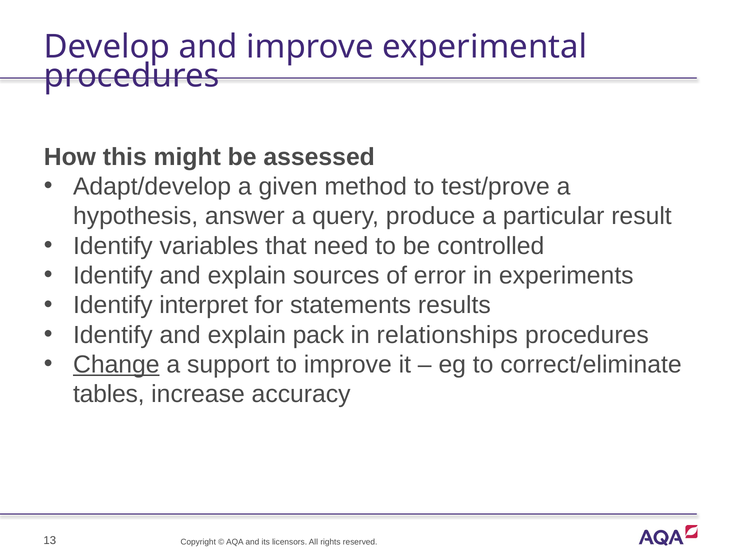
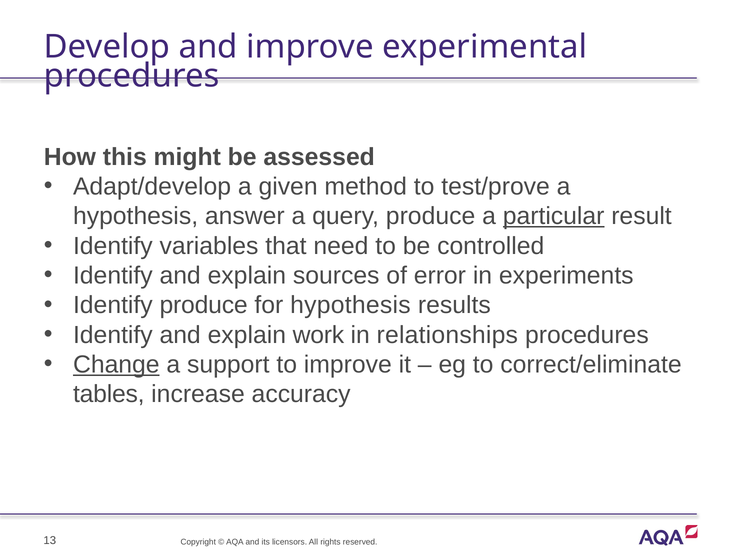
particular underline: none -> present
Identify interpret: interpret -> produce
for statements: statements -> hypothesis
pack: pack -> work
